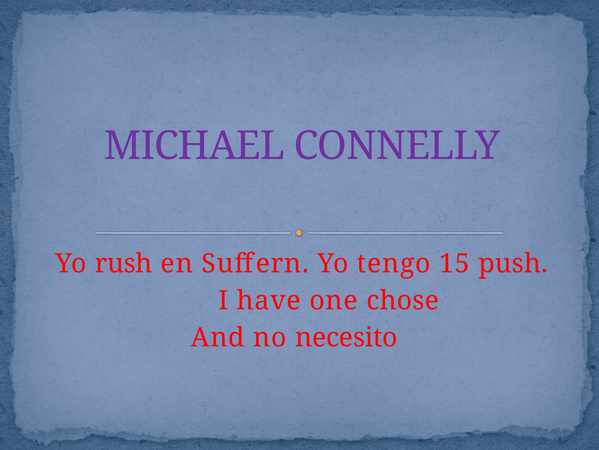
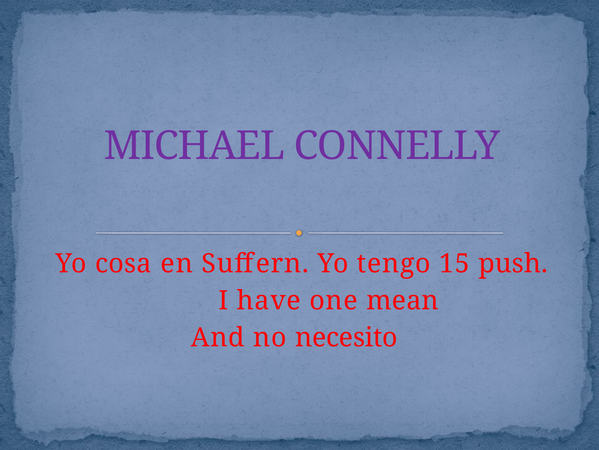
rush: rush -> cosa
chose: chose -> mean
